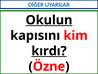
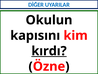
Okulun underline: present -> none
